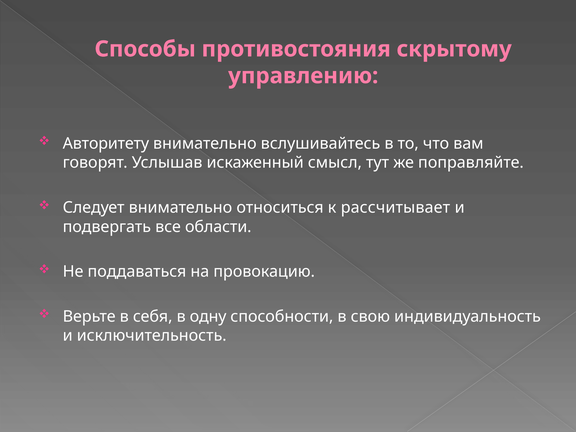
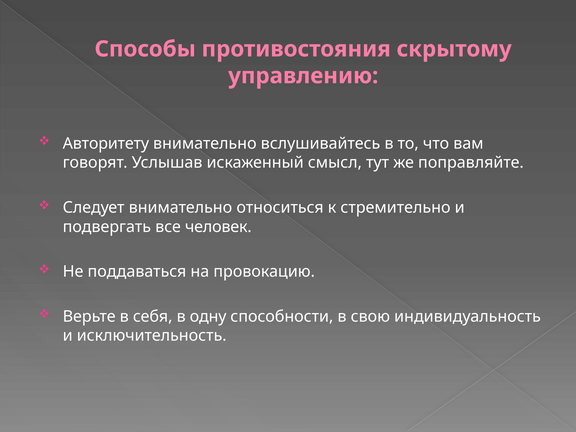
рассчитывает: рассчитывает -> стремительно
области: области -> человек
